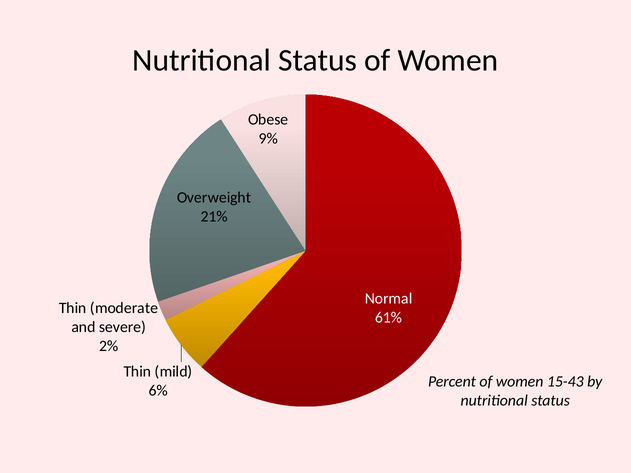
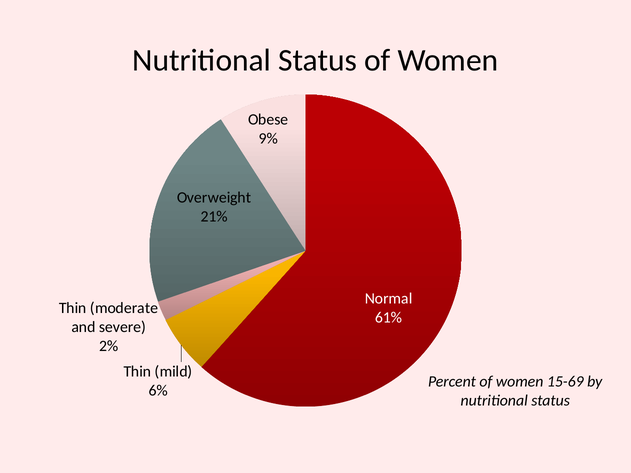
15-43: 15-43 -> 15-69
